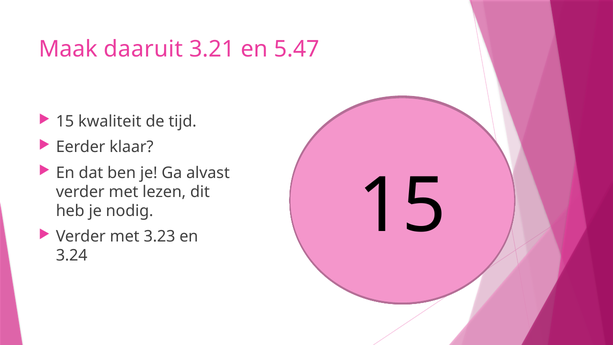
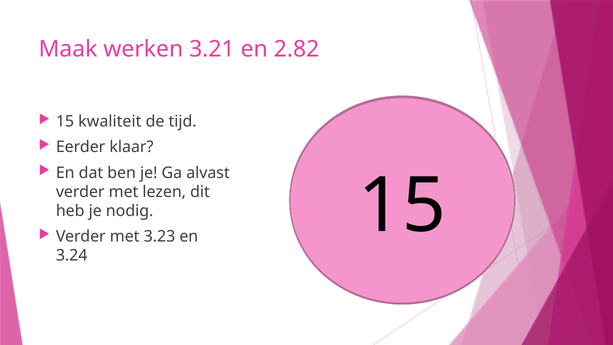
daaruit: daaruit -> werken
5.47: 5.47 -> 2.82
